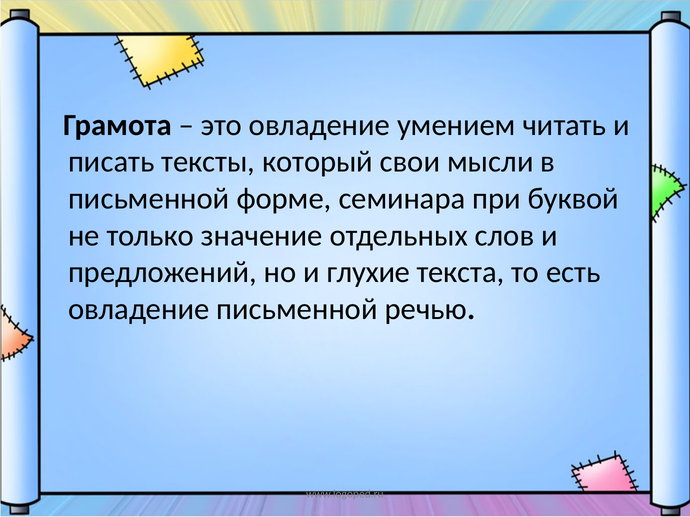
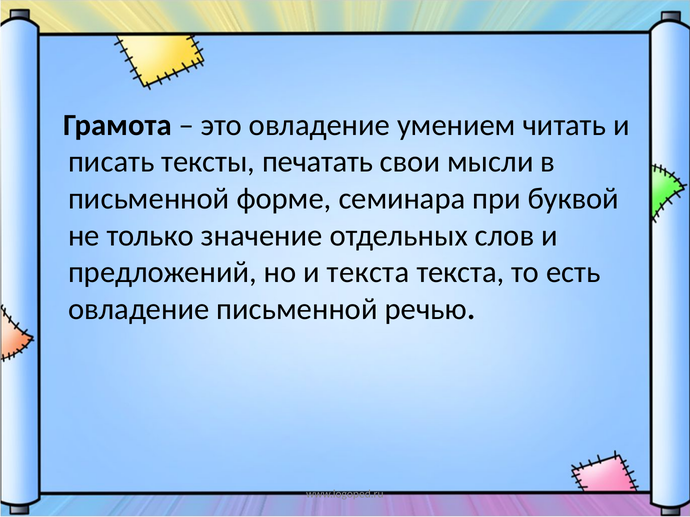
который: который -> печатать
и глухие: глухие -> текста
